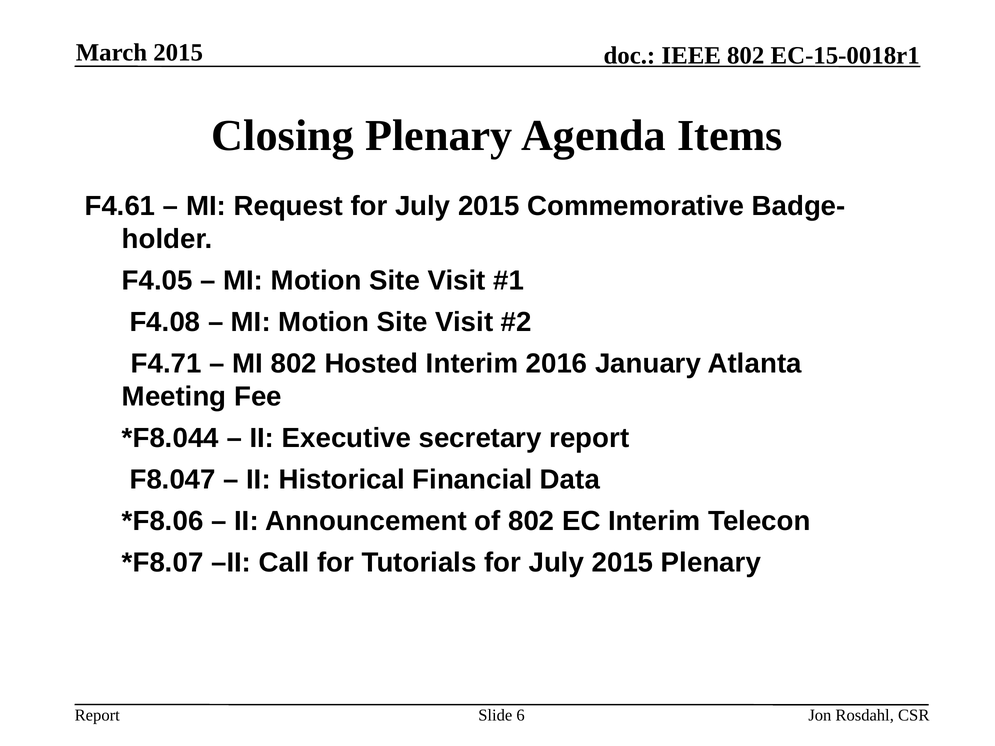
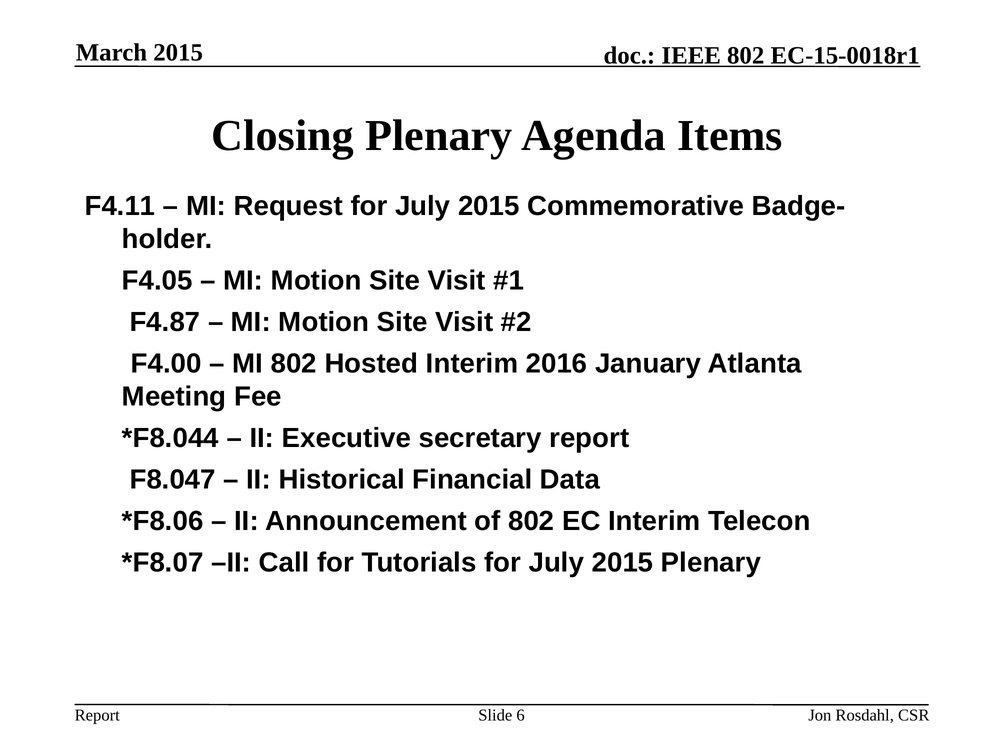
F4.61: F4.61 -> F4.11
F4.08: F4.08 -> F4.87
F4.71: F4.71 -> F4.00
